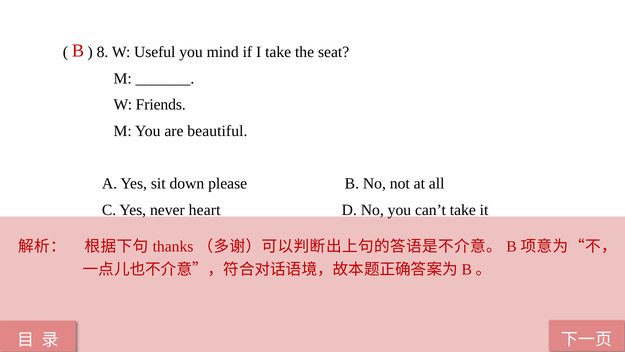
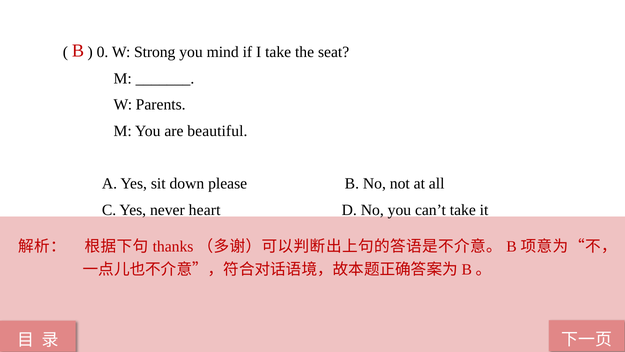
8: 8 -> 0
Useful: Useful -> Strong
Friends: Friends -> Parents
